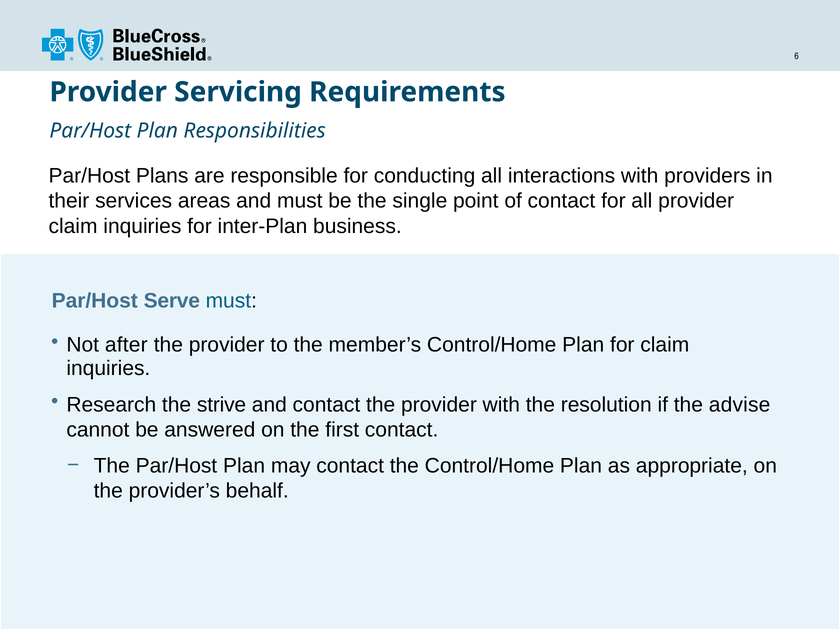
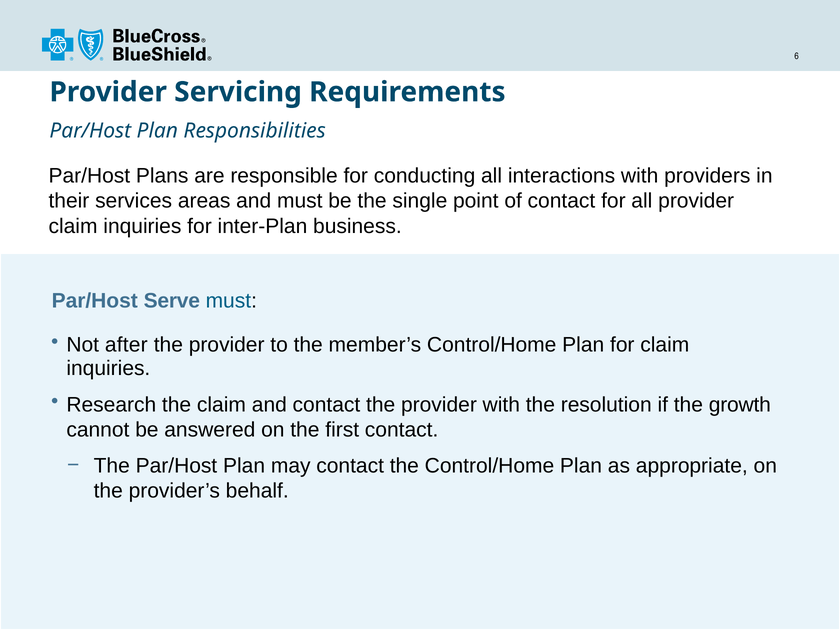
the strive: strive -> claim
advise: advise -> growth
